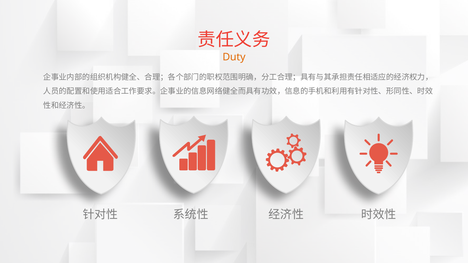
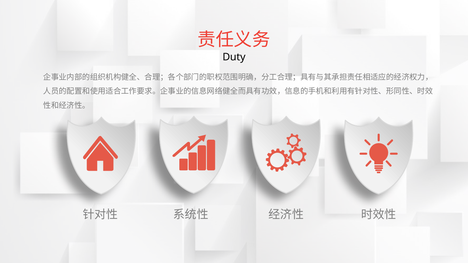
Duty colour: orange -> black
